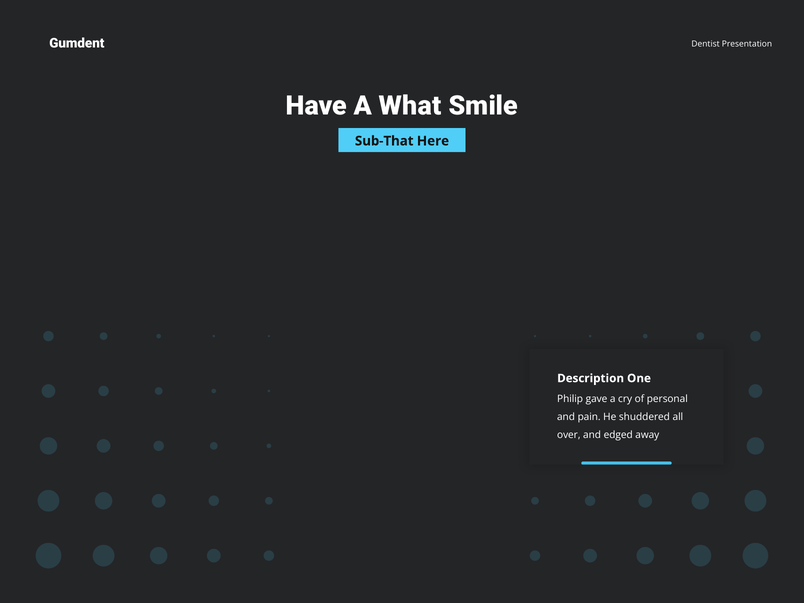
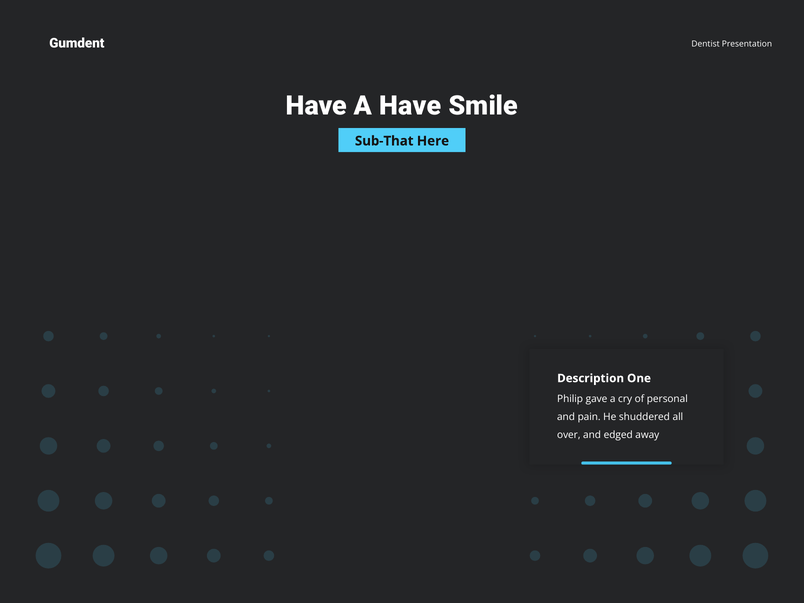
A What: What -> Have
